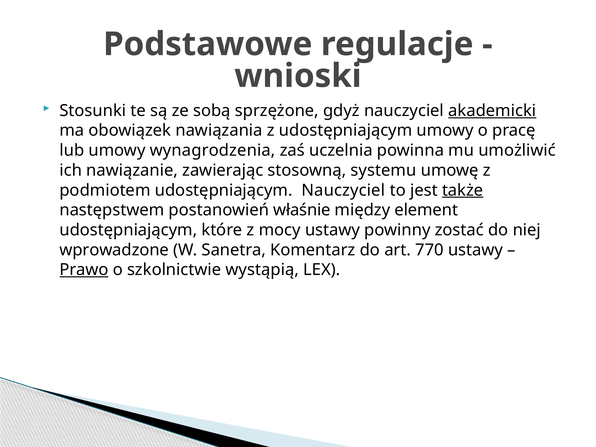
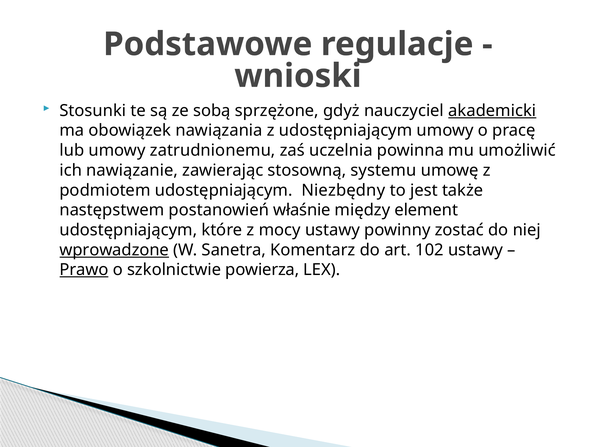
wynagrodzenia: wynagrodzenia -> zatrudnionemu
udostępniającym Nauczyciel: Nauczyciel -> Niezbędny
także underline: present -> none
wprowadzone underline: none -> present
770: 770 -> 102
wystąpią: wystąpią -> powierza
